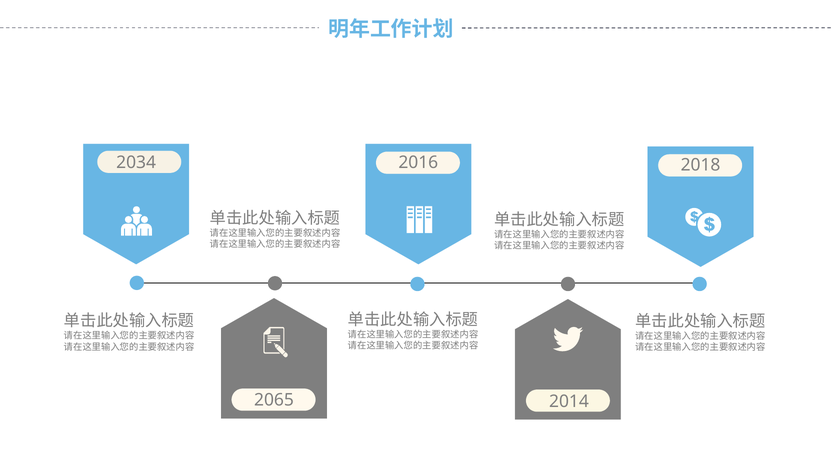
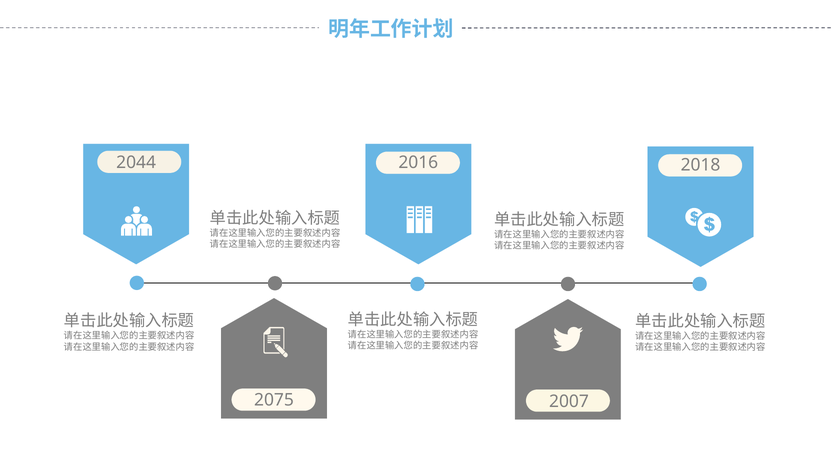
2034: 2034 -> 2044
2065: 2065 -> 2075
2014: 2014 -> 2007
